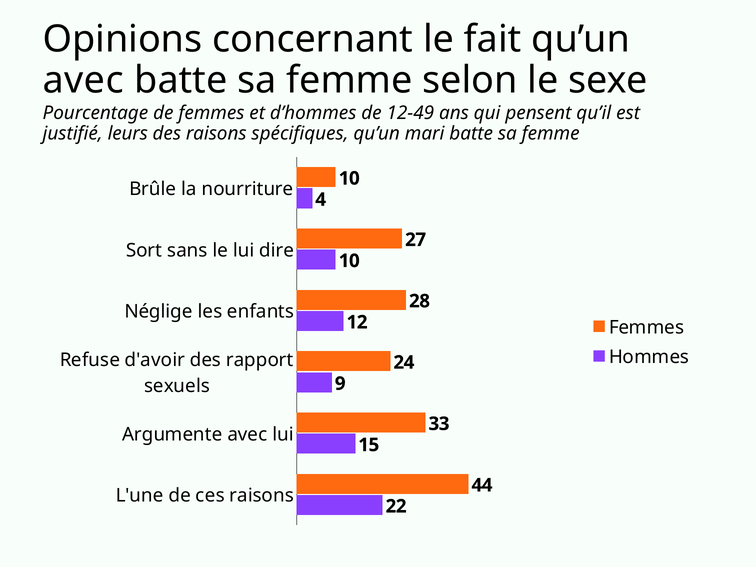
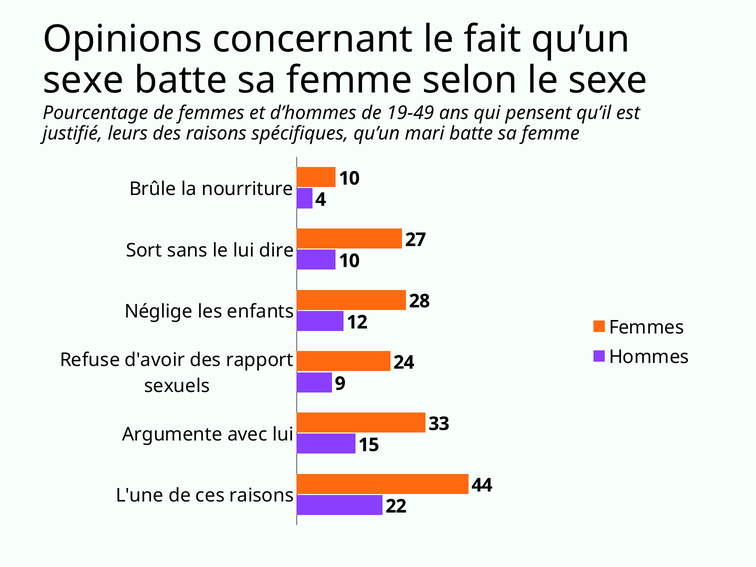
avec at (83, 80): avec -> sexe
12-49: 12-49 -> 19-49
